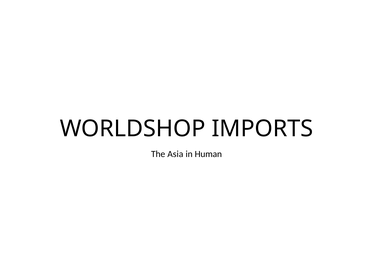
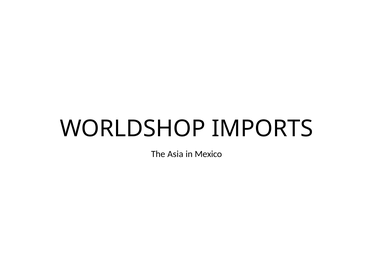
Human: Human -> Mexico
